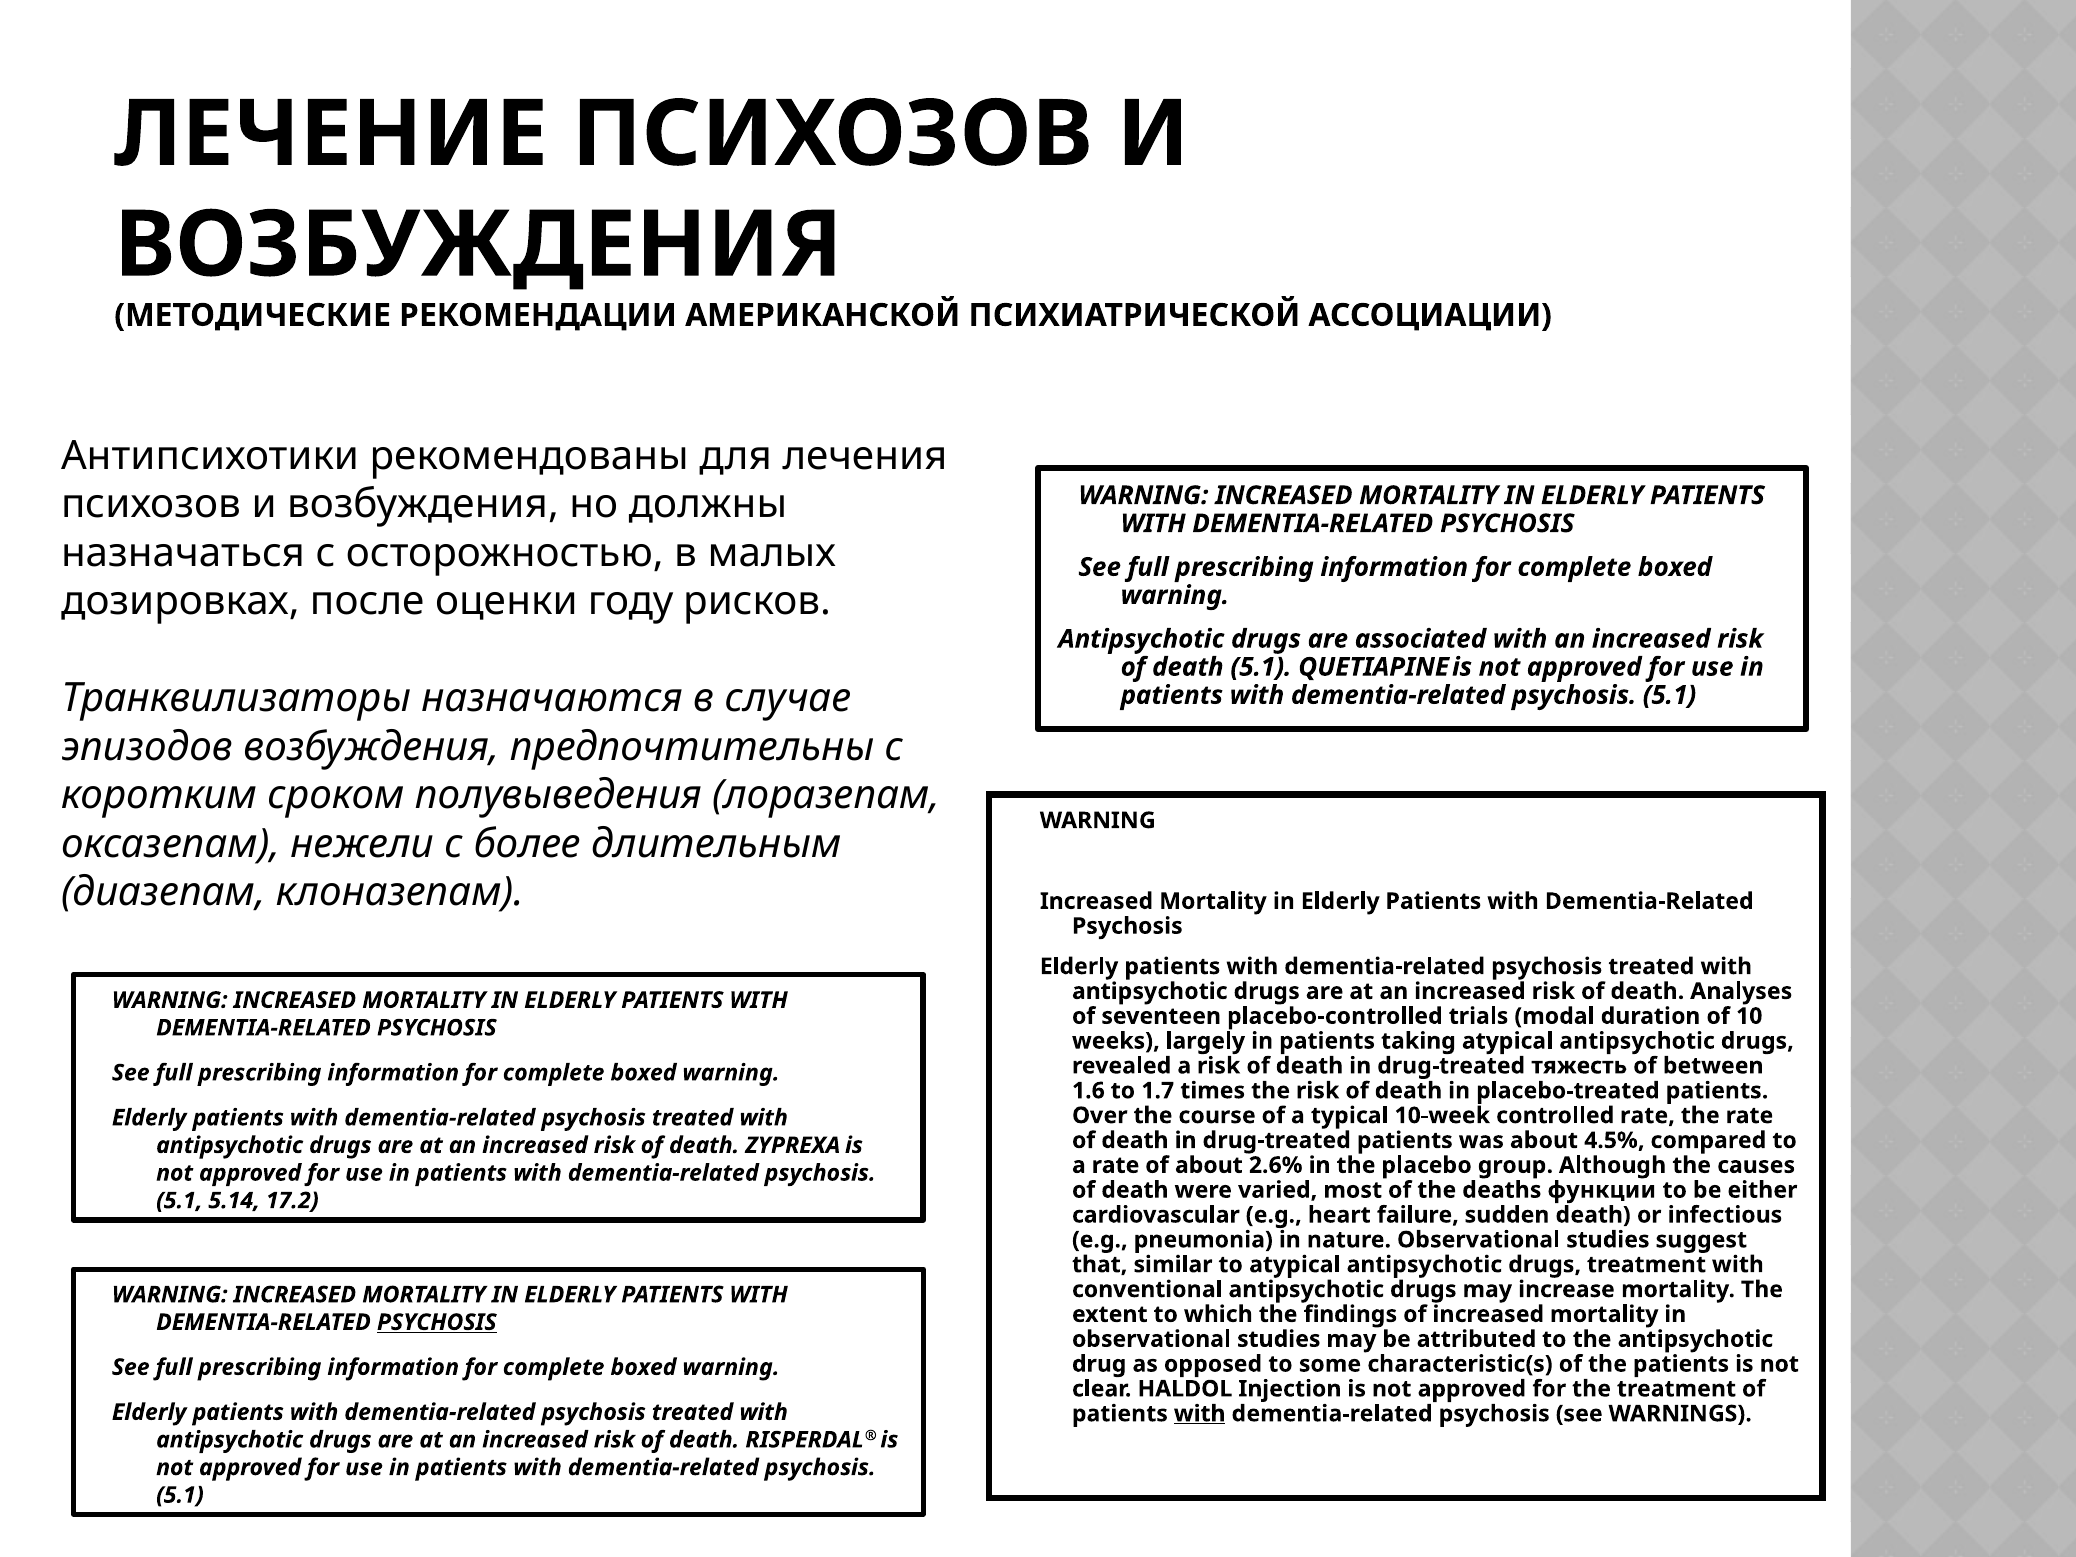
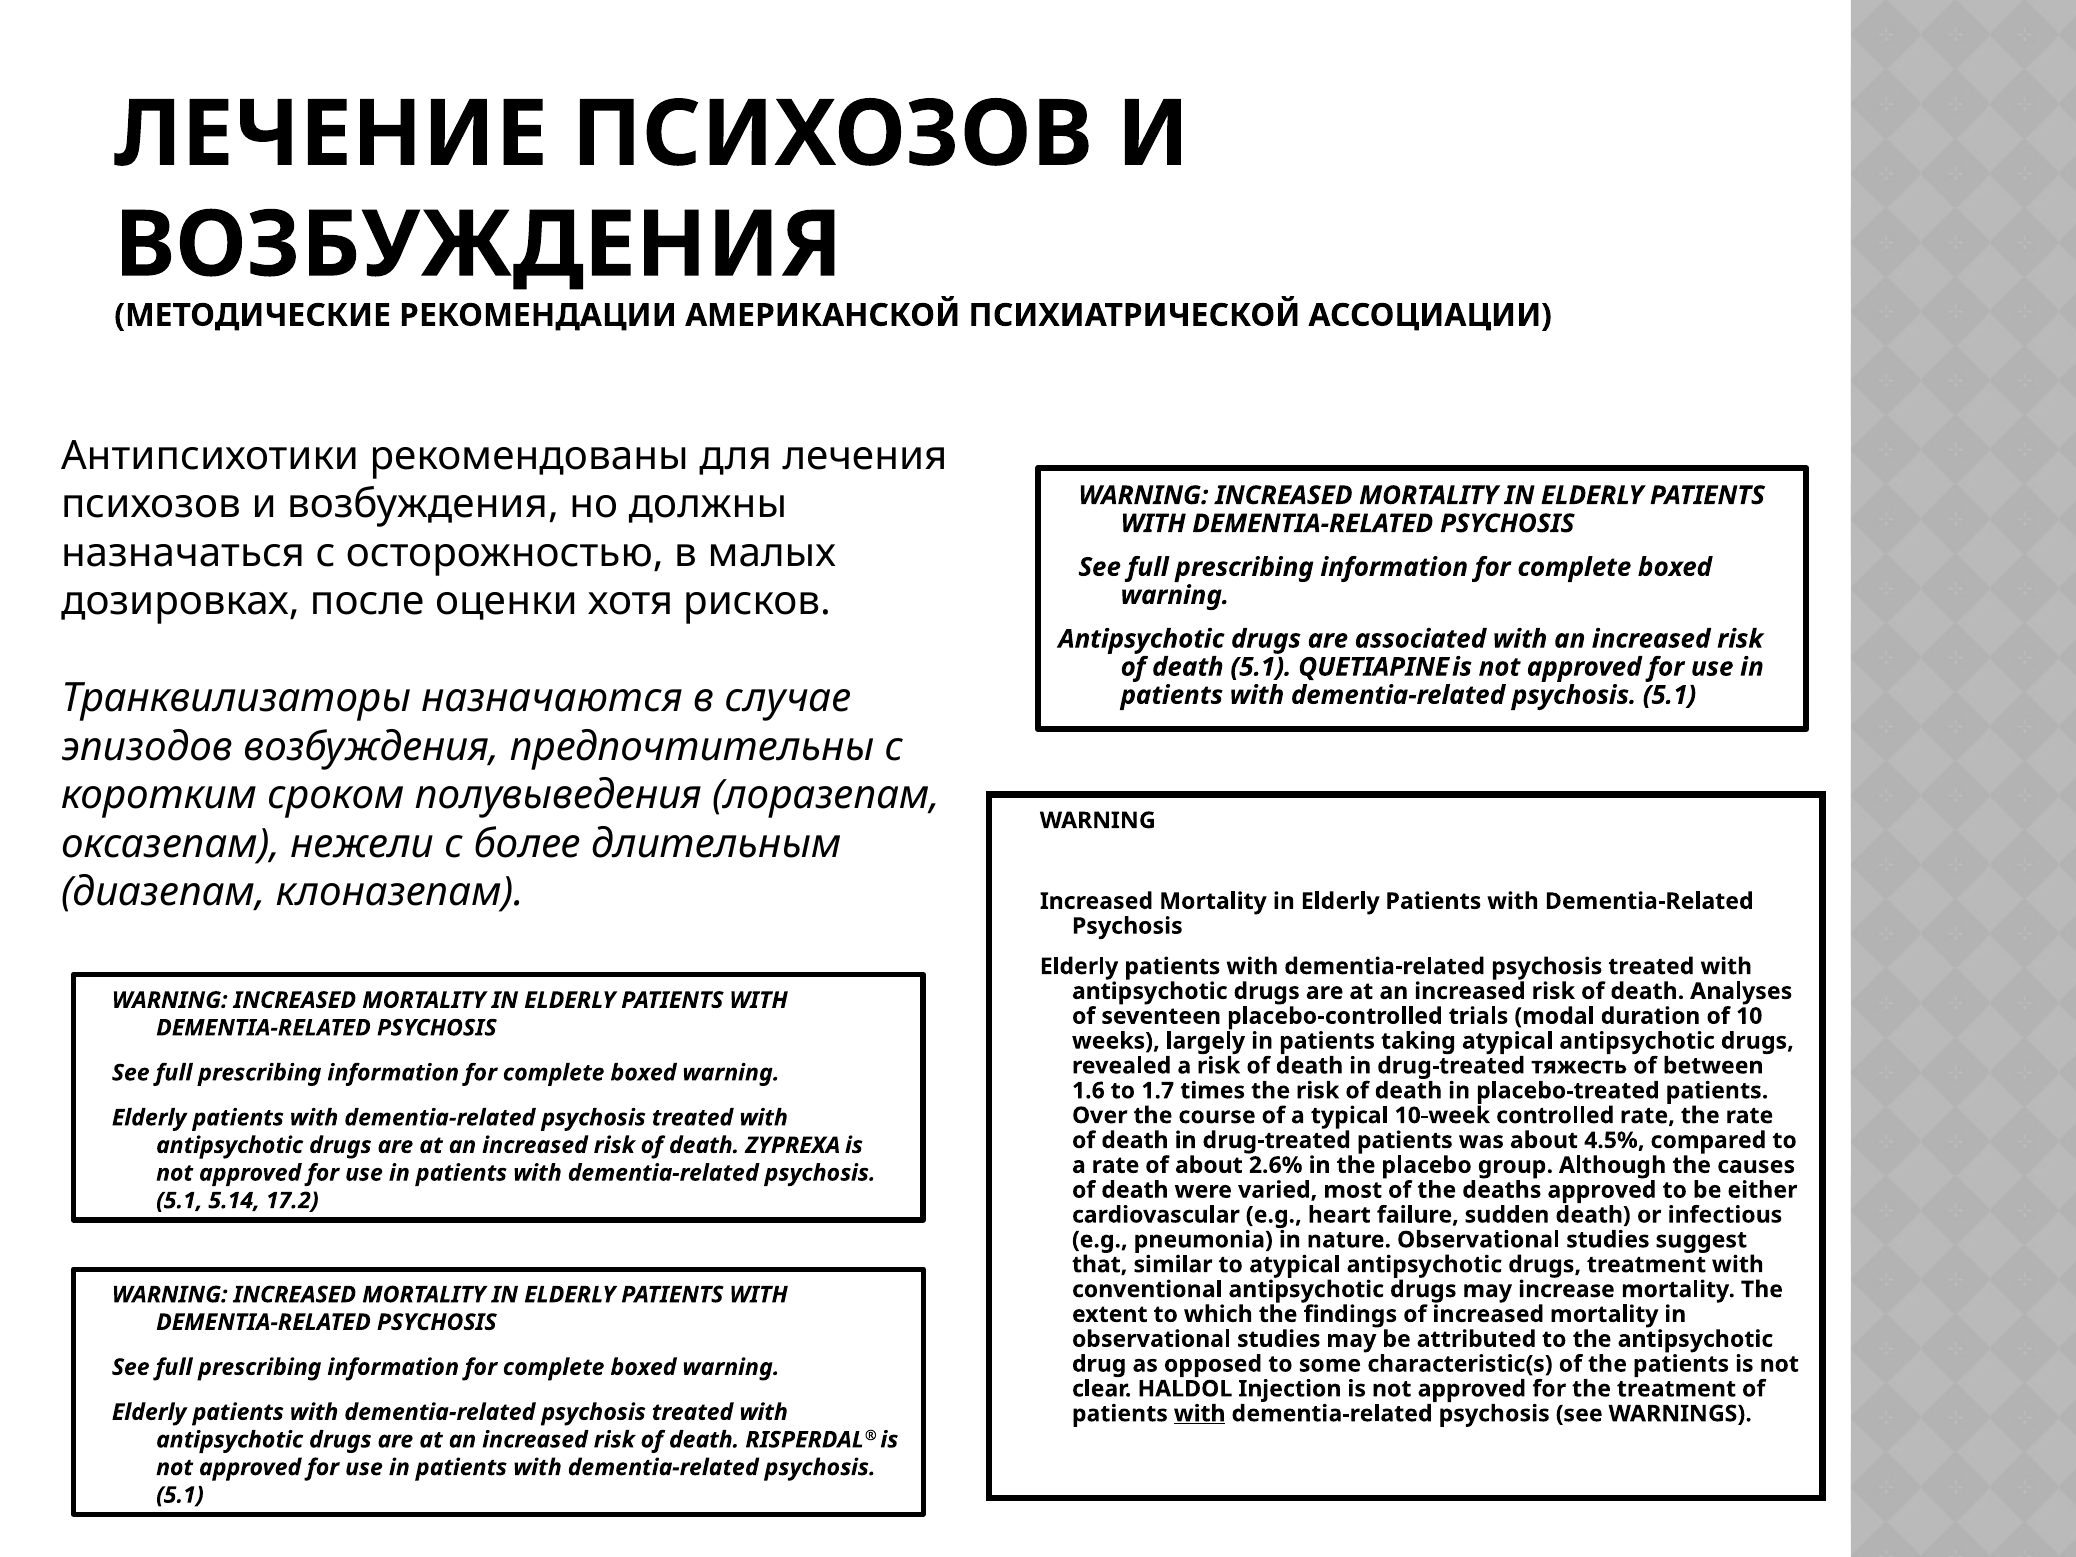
году: году -> хотя
deaths функции: функции -> approved
PSYCHOSIS at (437, 1322) underline: present -> none
